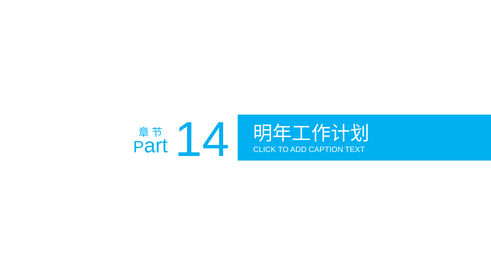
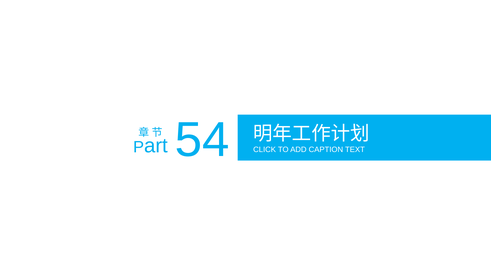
14: 14 -> 54
